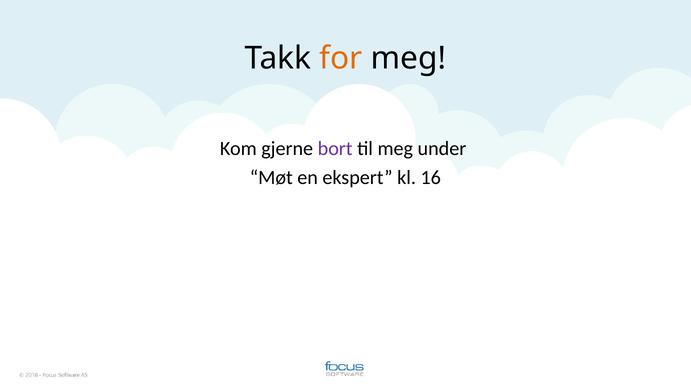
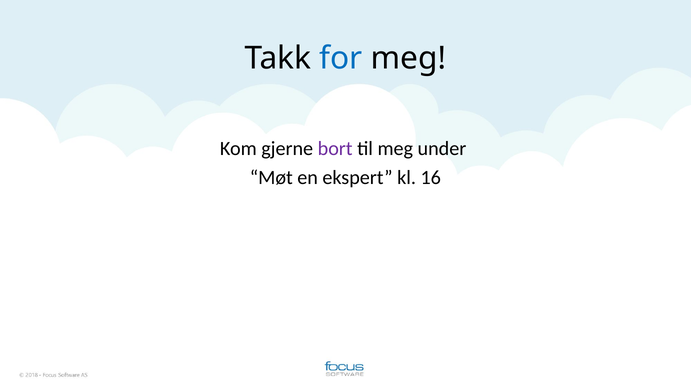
for colour: orange -> blue
